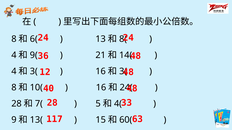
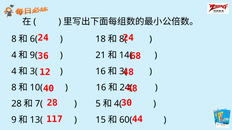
13: 13 -> 18
36 48: 48 -> 68
33: 33 -> 30
63: 63 -> 44
